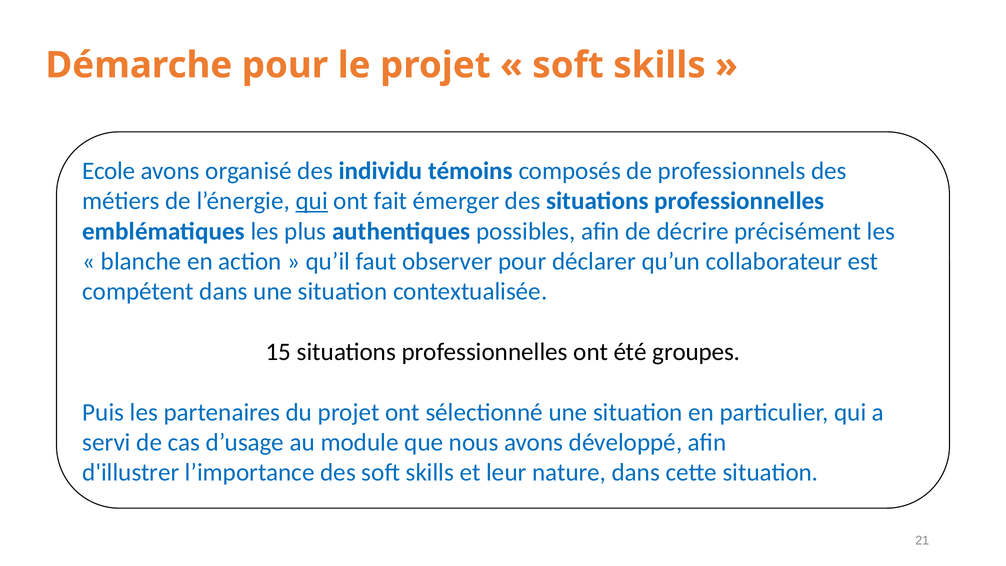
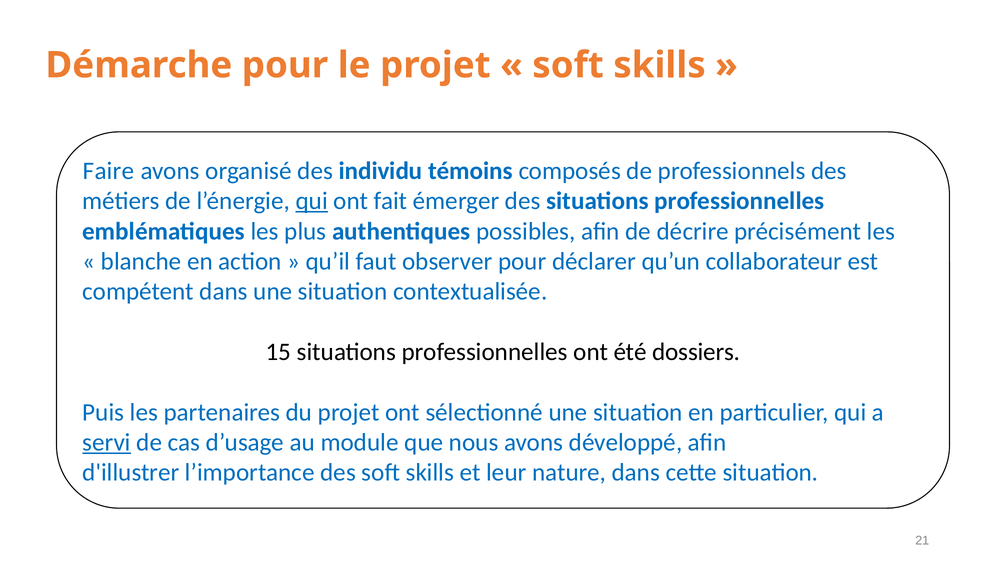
Ecole at (109, 171): Ecole -> Faire
groupes: groupes -> dossiers
servi underline: none -> present
